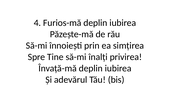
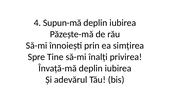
Furios-mă: Furios-mă -> Supun-mă
